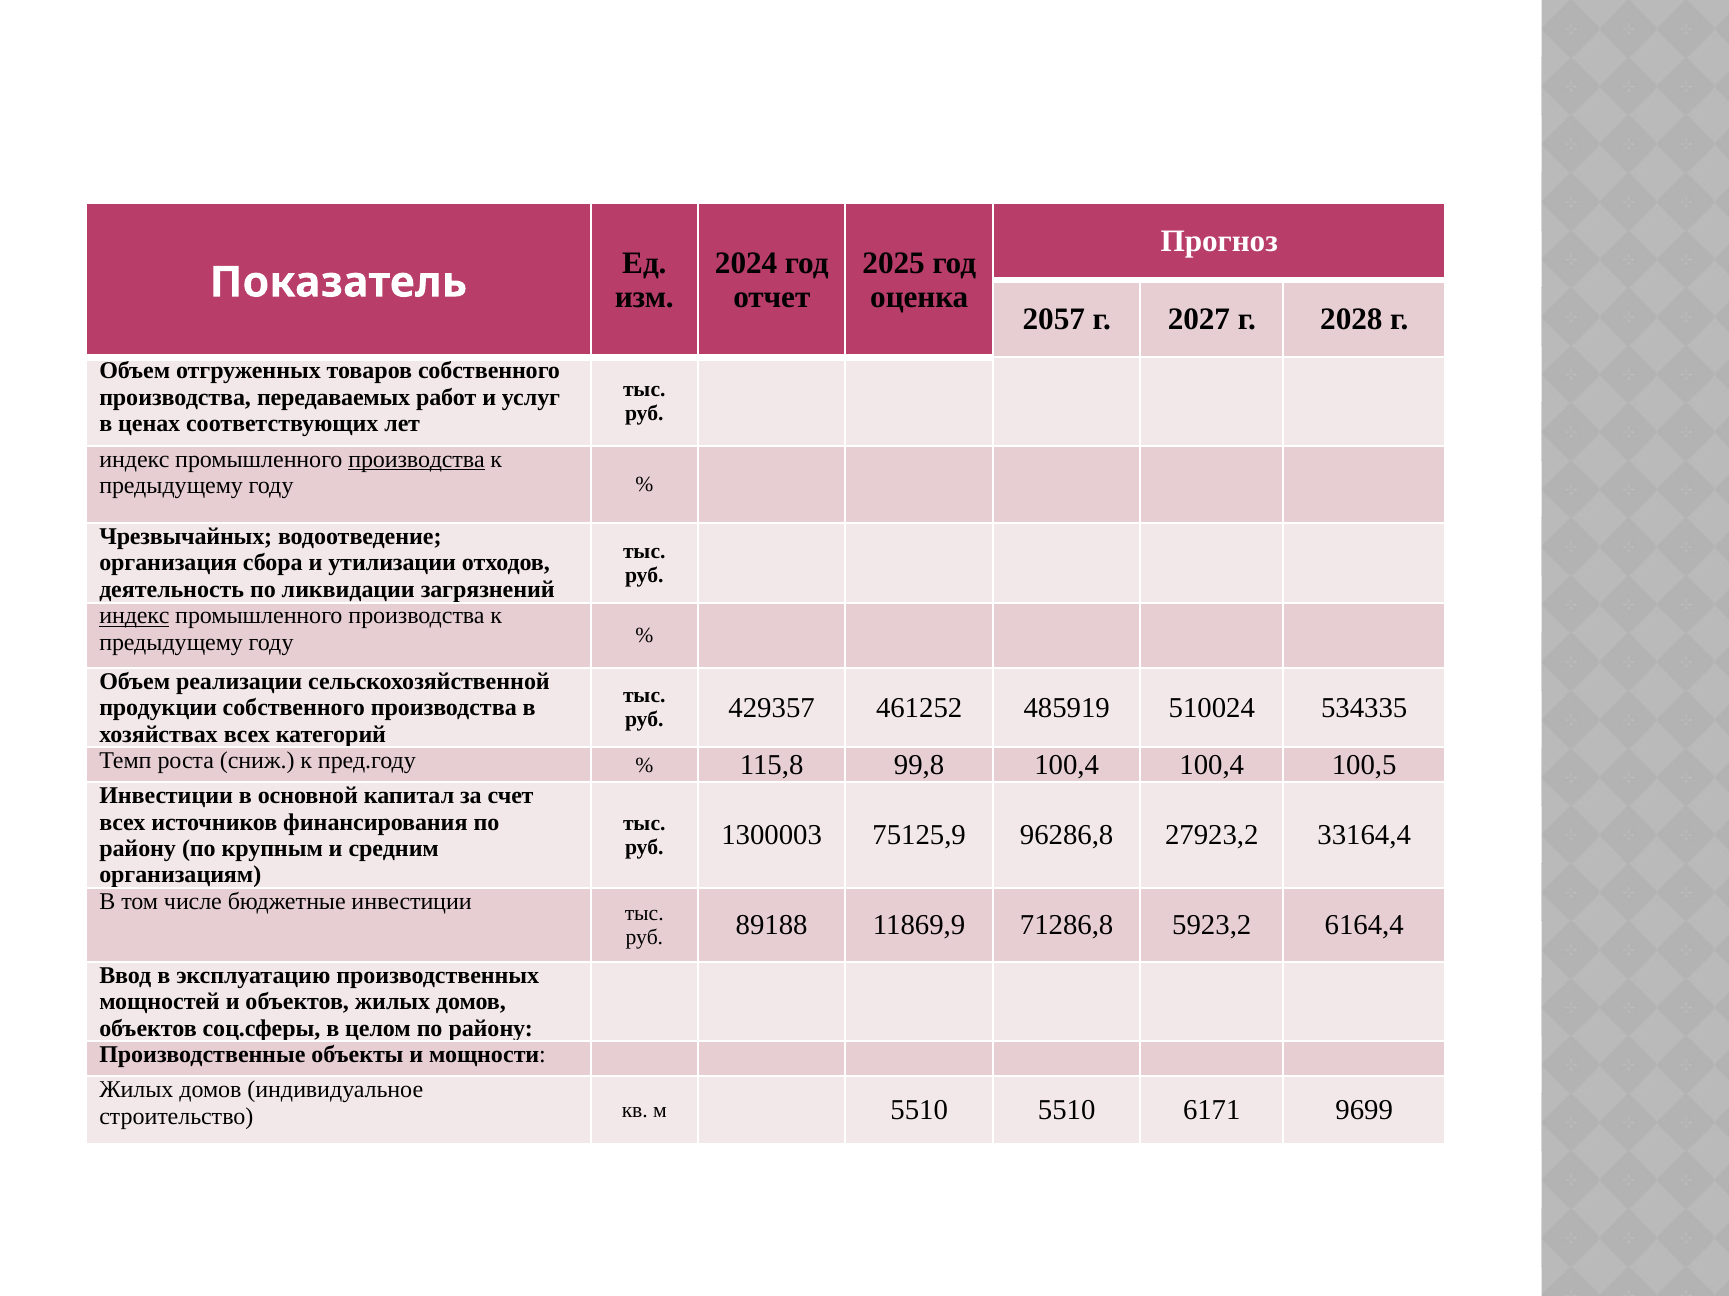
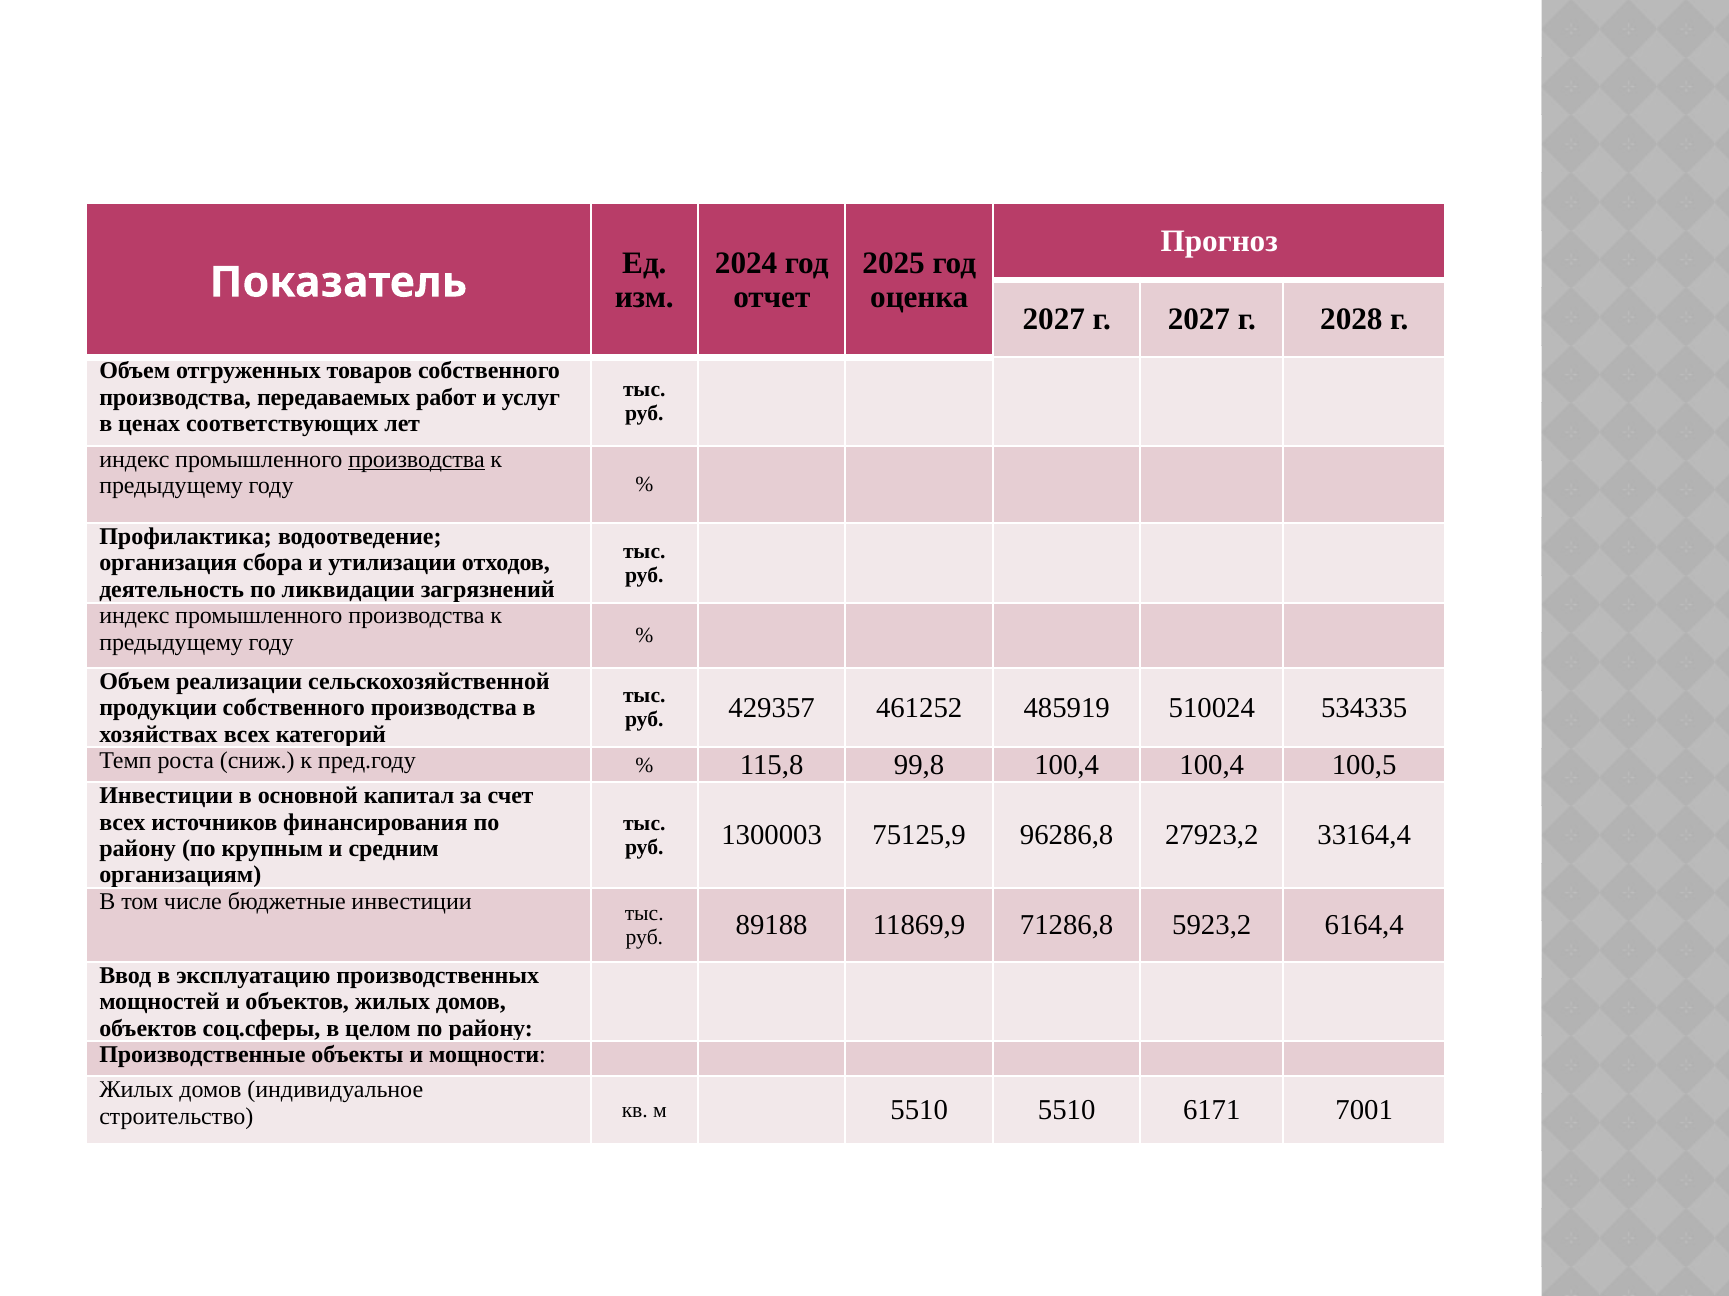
2057 at (1054, 319): 2057 -> 2027
Чрезвычайных: Чрезвычайных -> Профилактика
индекс at (134, 616) underline: present -> none
9699: 9699 -> 7001
